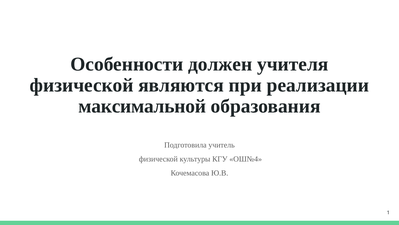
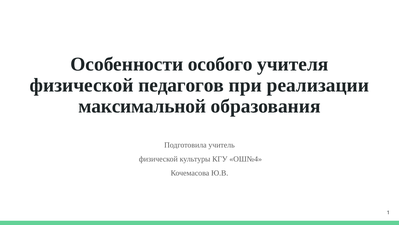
должен: должен -> особого
являются: являются -> педагогов
